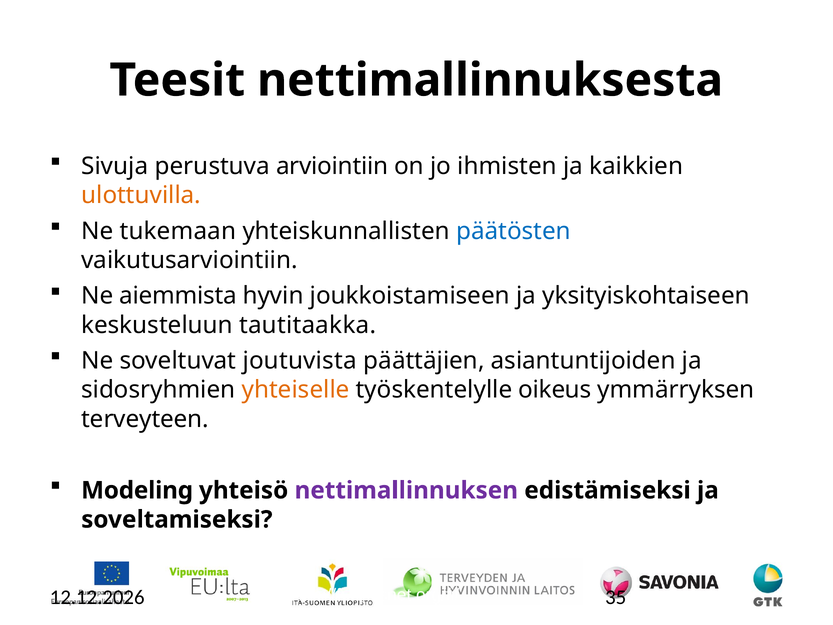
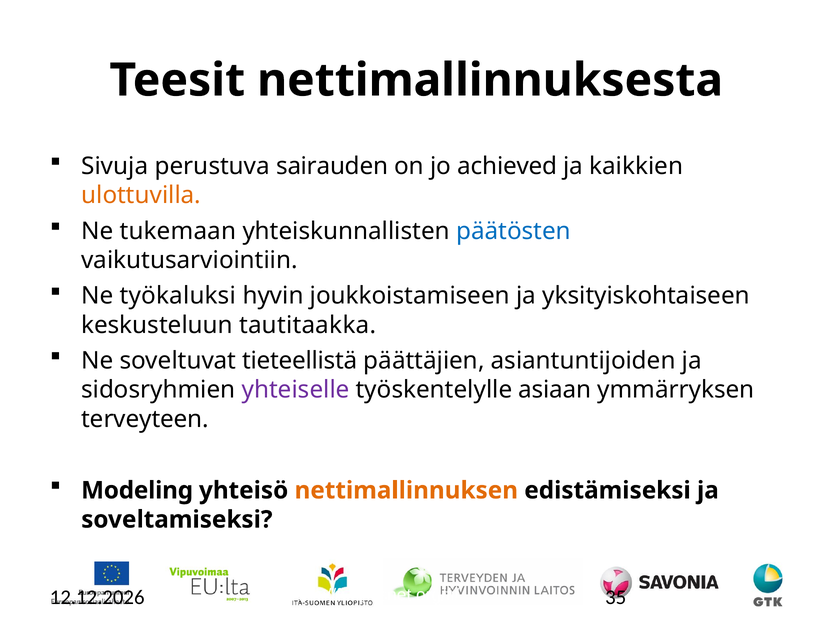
arviointiin: arviointiin -> sairauden
ihmisten: ihmisten -> achieved
aiemmista: aiemmista -> työkaluksi
joutuvista: joutuvista -> tieteellistä
yhteiselle colour: orange -> purple
oikeus: oikeus -> asiaan
nettimallinnuksen colour: purple -> orange
